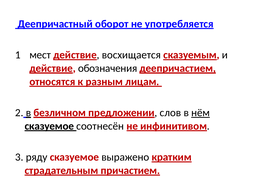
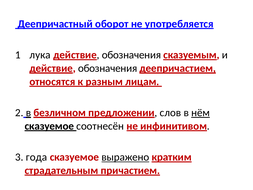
мест: мест -> лука
восхищается at (131, 55): восхищается -> обозначения
ряду: ряду -> года
выражено underline: none -> present
